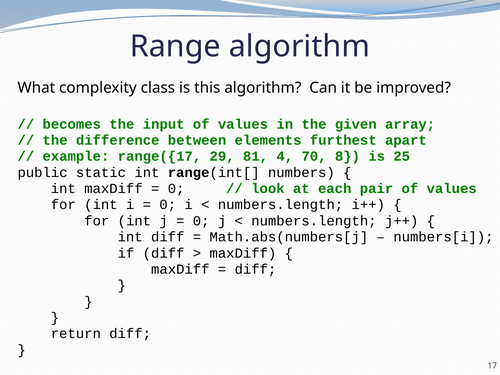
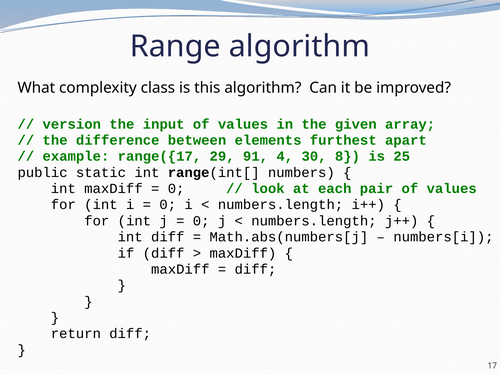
becomes: becomes -> version
81: 81 -> 91
70: 70 -> 30
